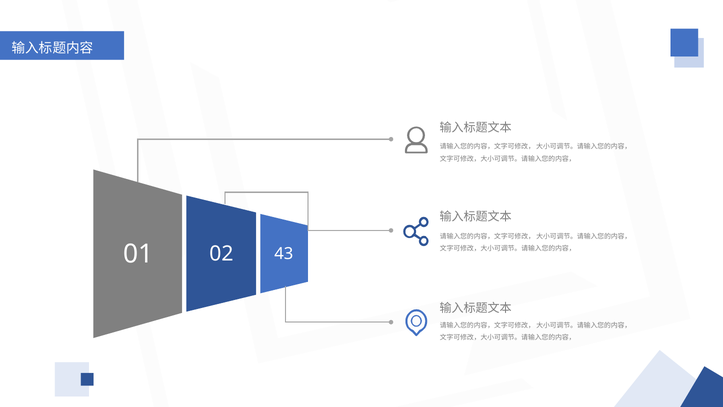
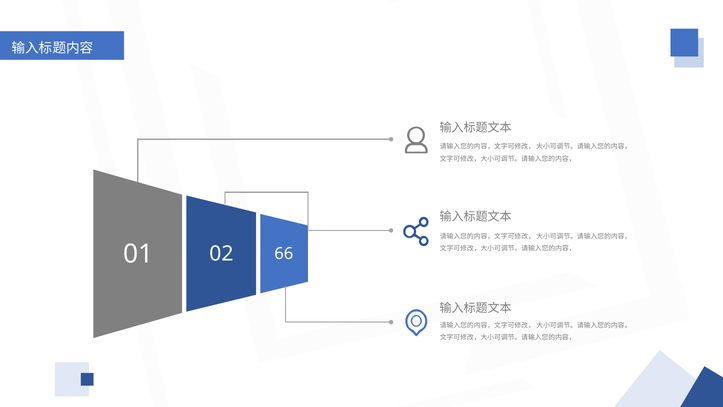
43: 43 -> 66
